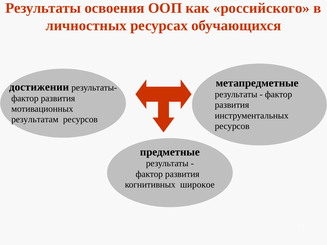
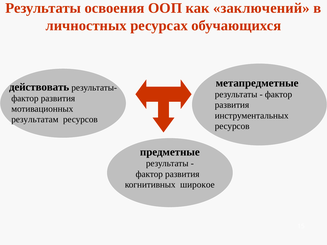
российского: российского -> заключений
достижении: достижении -> действовать
